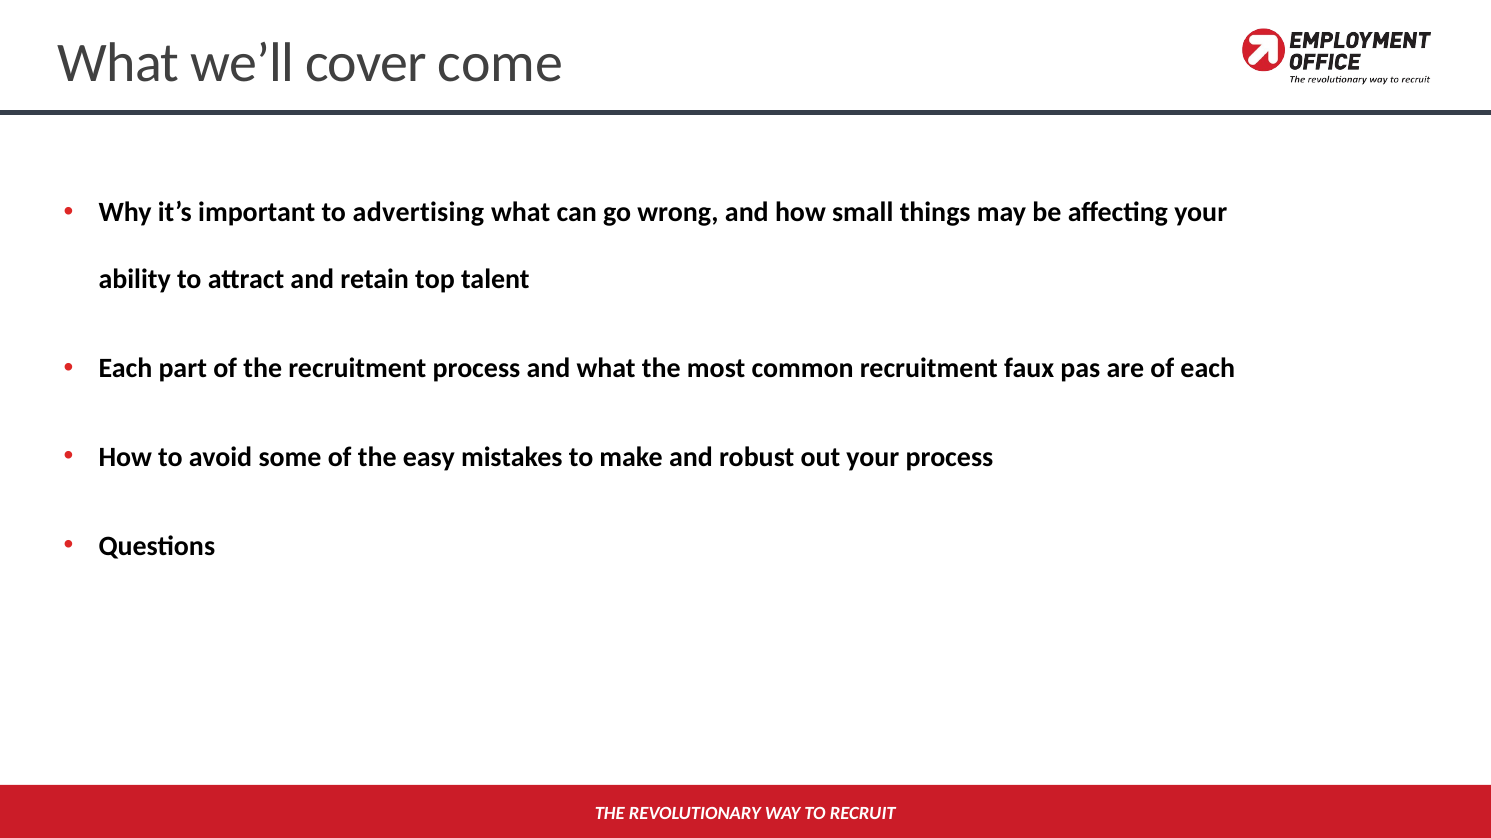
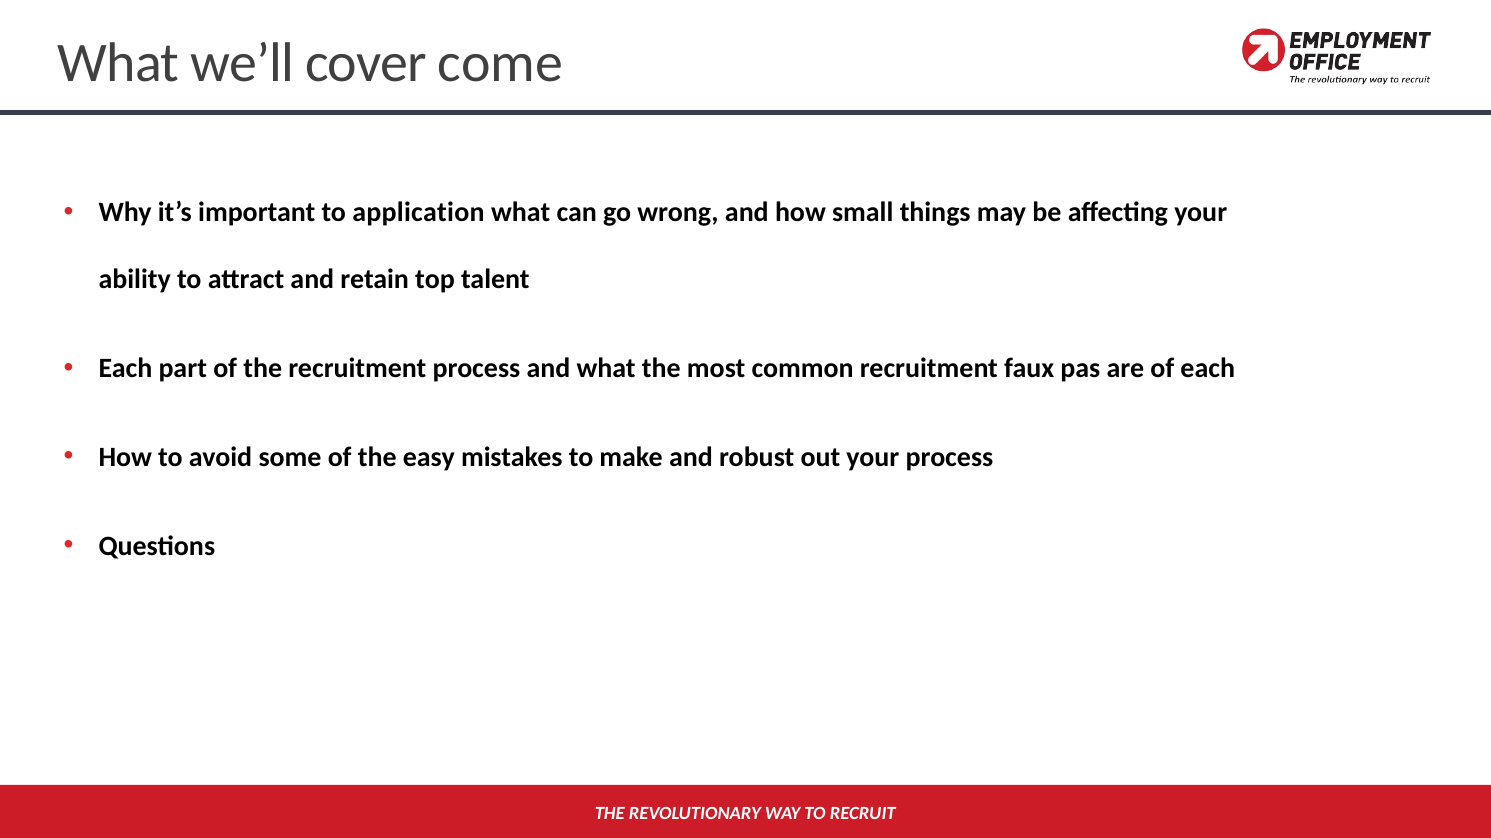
advertising: advertising -> application
